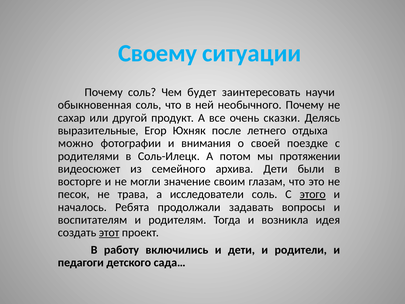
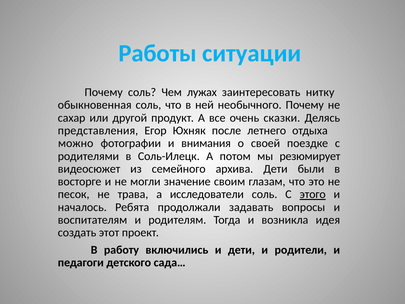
Своему: Своему -> Работы
будет: будет -> лужах
научи: научи -> нитку
выразительные: выразительные -> представления
протяжении: протяжении -> резюмирует
этот underline: present -> none
